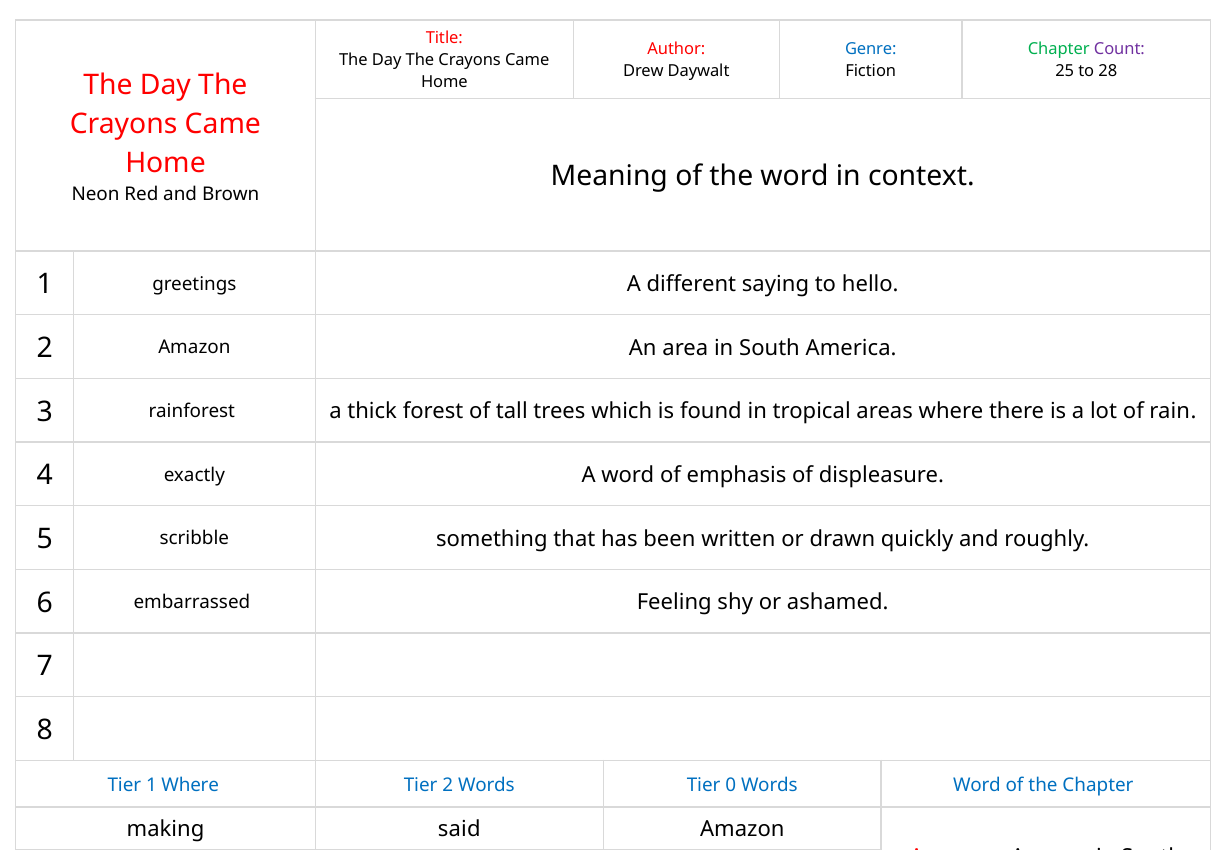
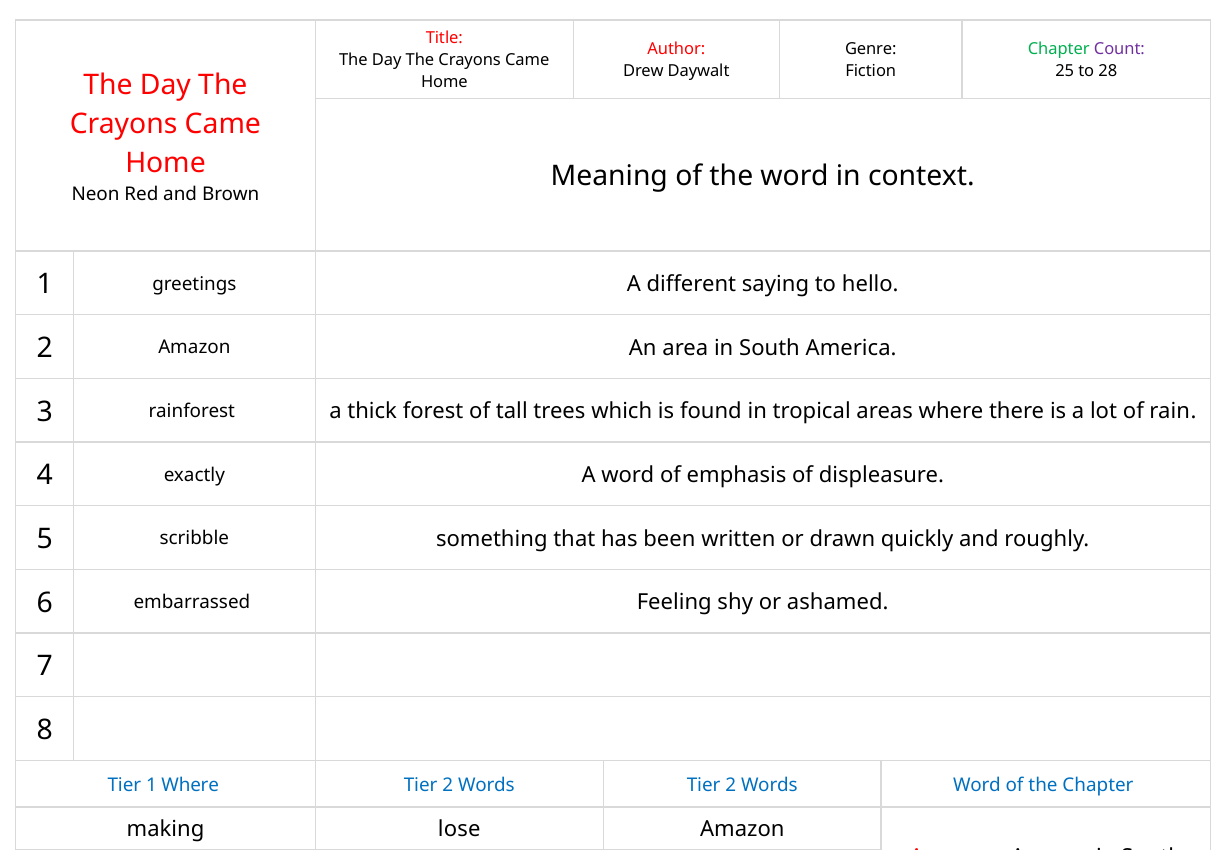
Genre colour: blue -> black
Words Tier 0: 0 -> 2
said: said -> lose
